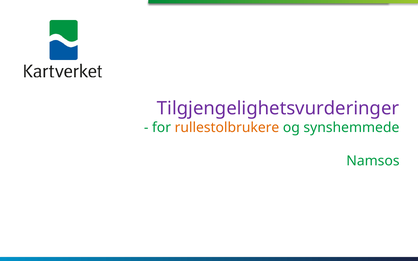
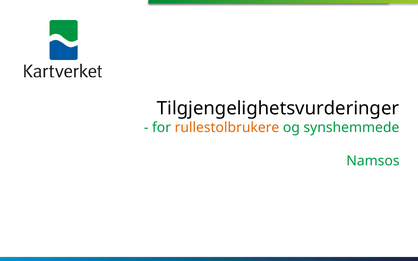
Tilgjengelighetsvurderinger colour: purple -> black
